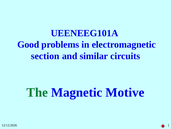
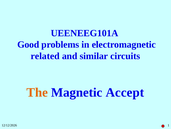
section: section -> related
The colour: green -> orange
Motive: Motive -> Accept
